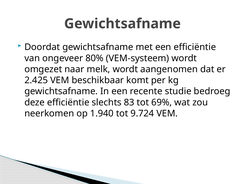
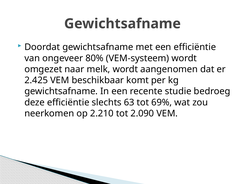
83: 83 -> 63
1.940: 1.940 -> 2.210
9.724: 9.724 -> 2.090
